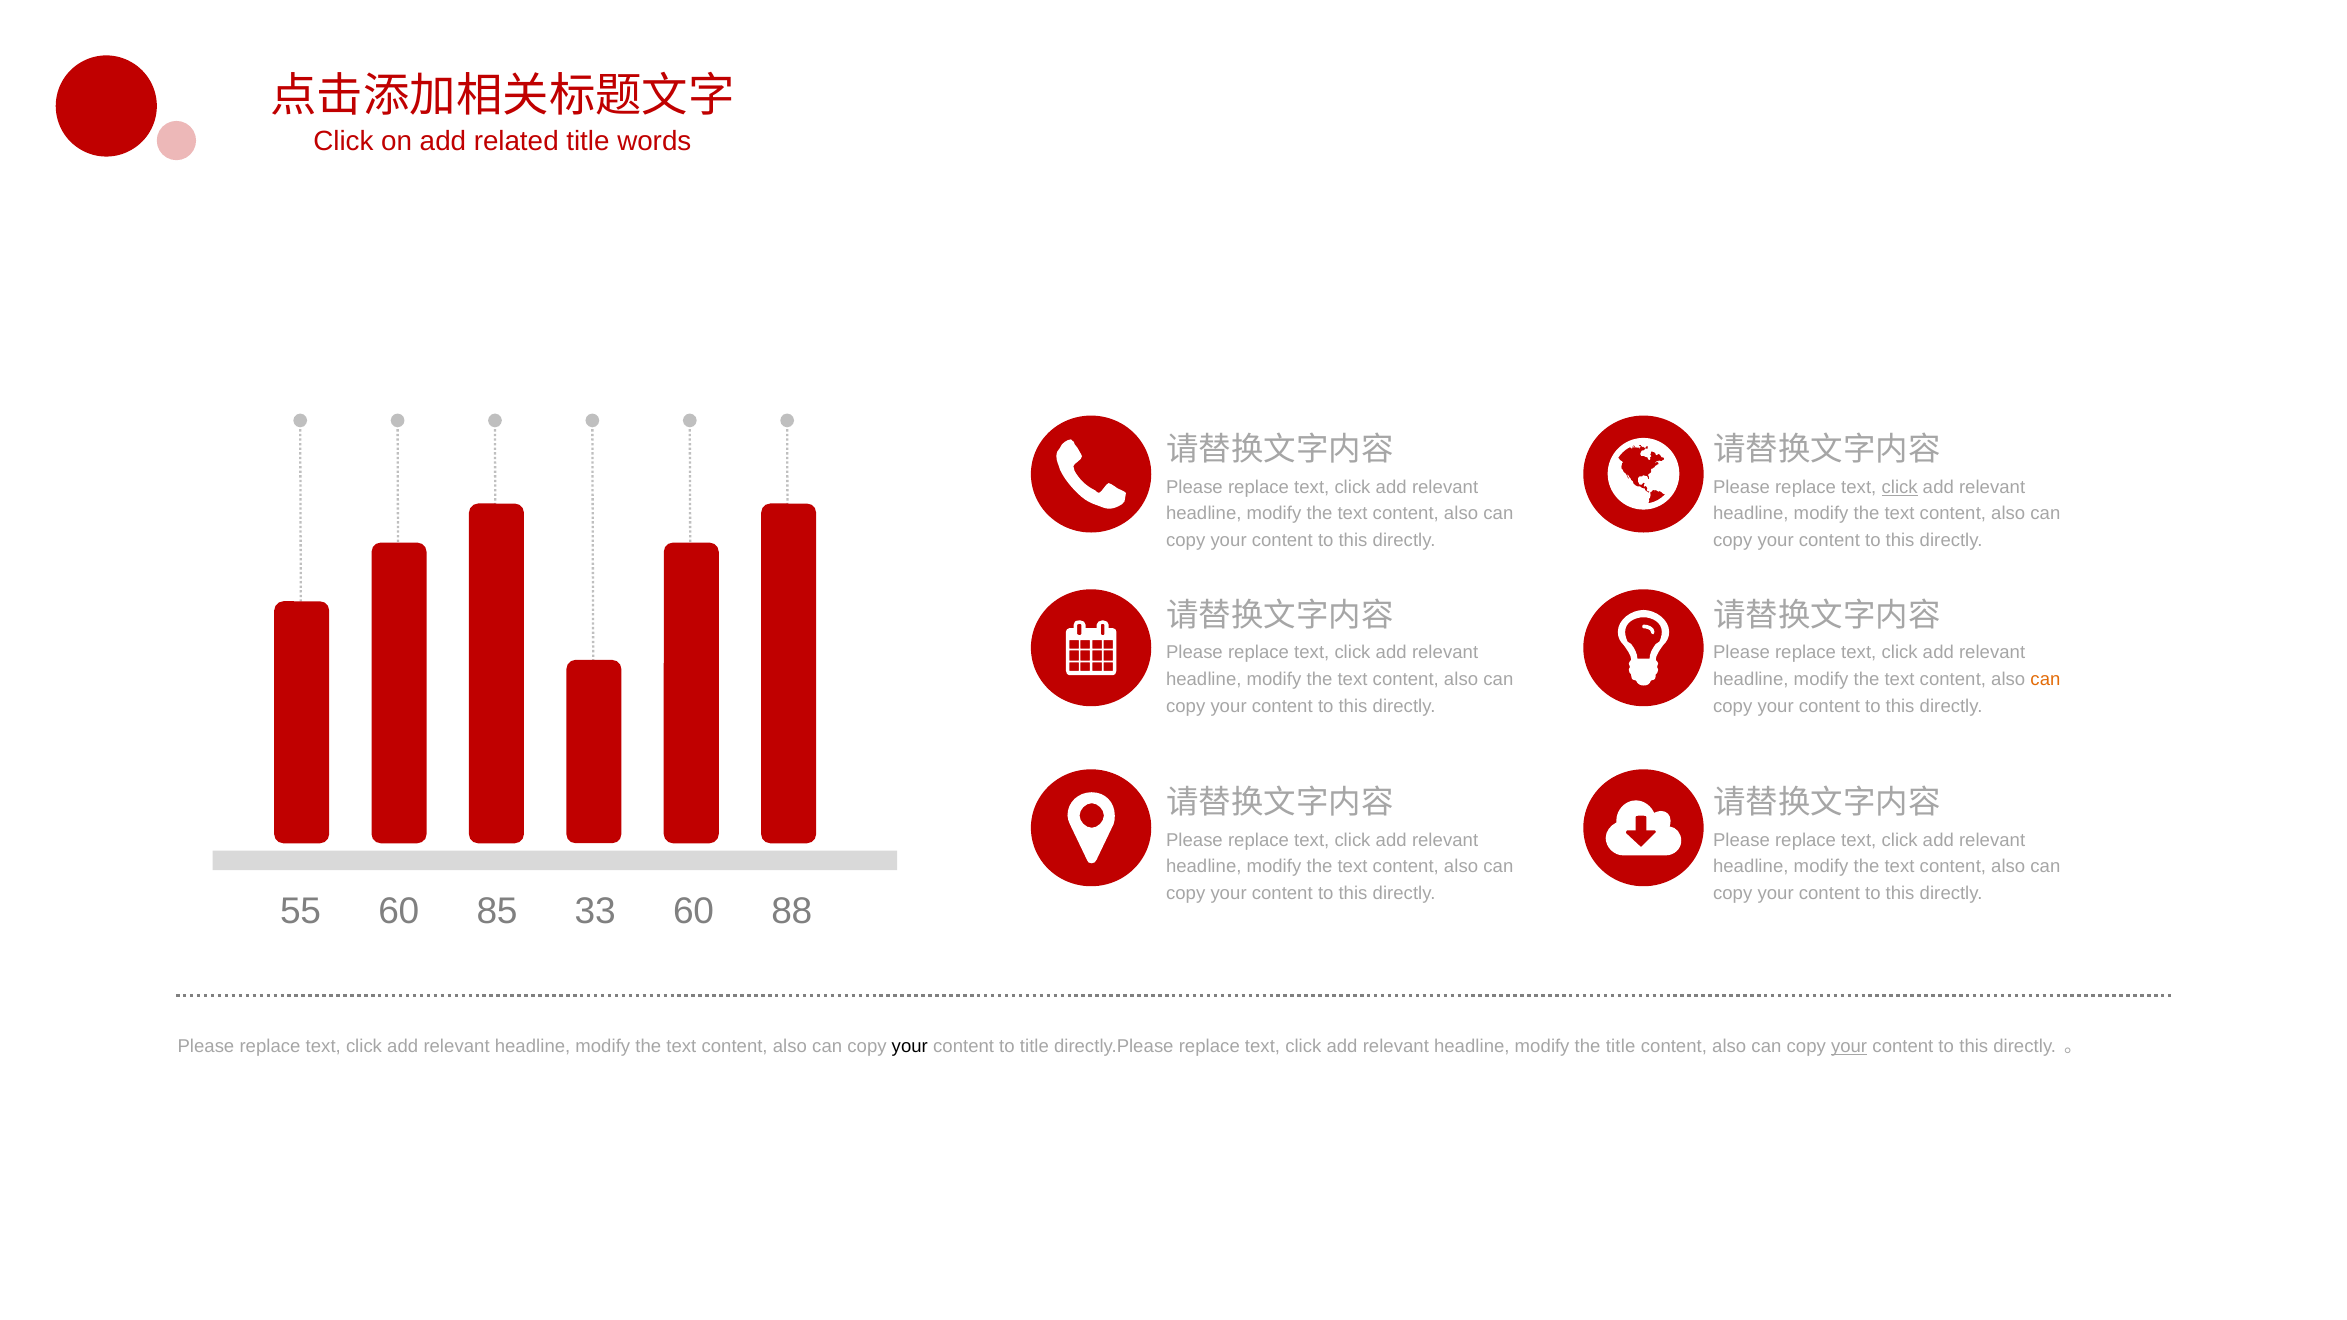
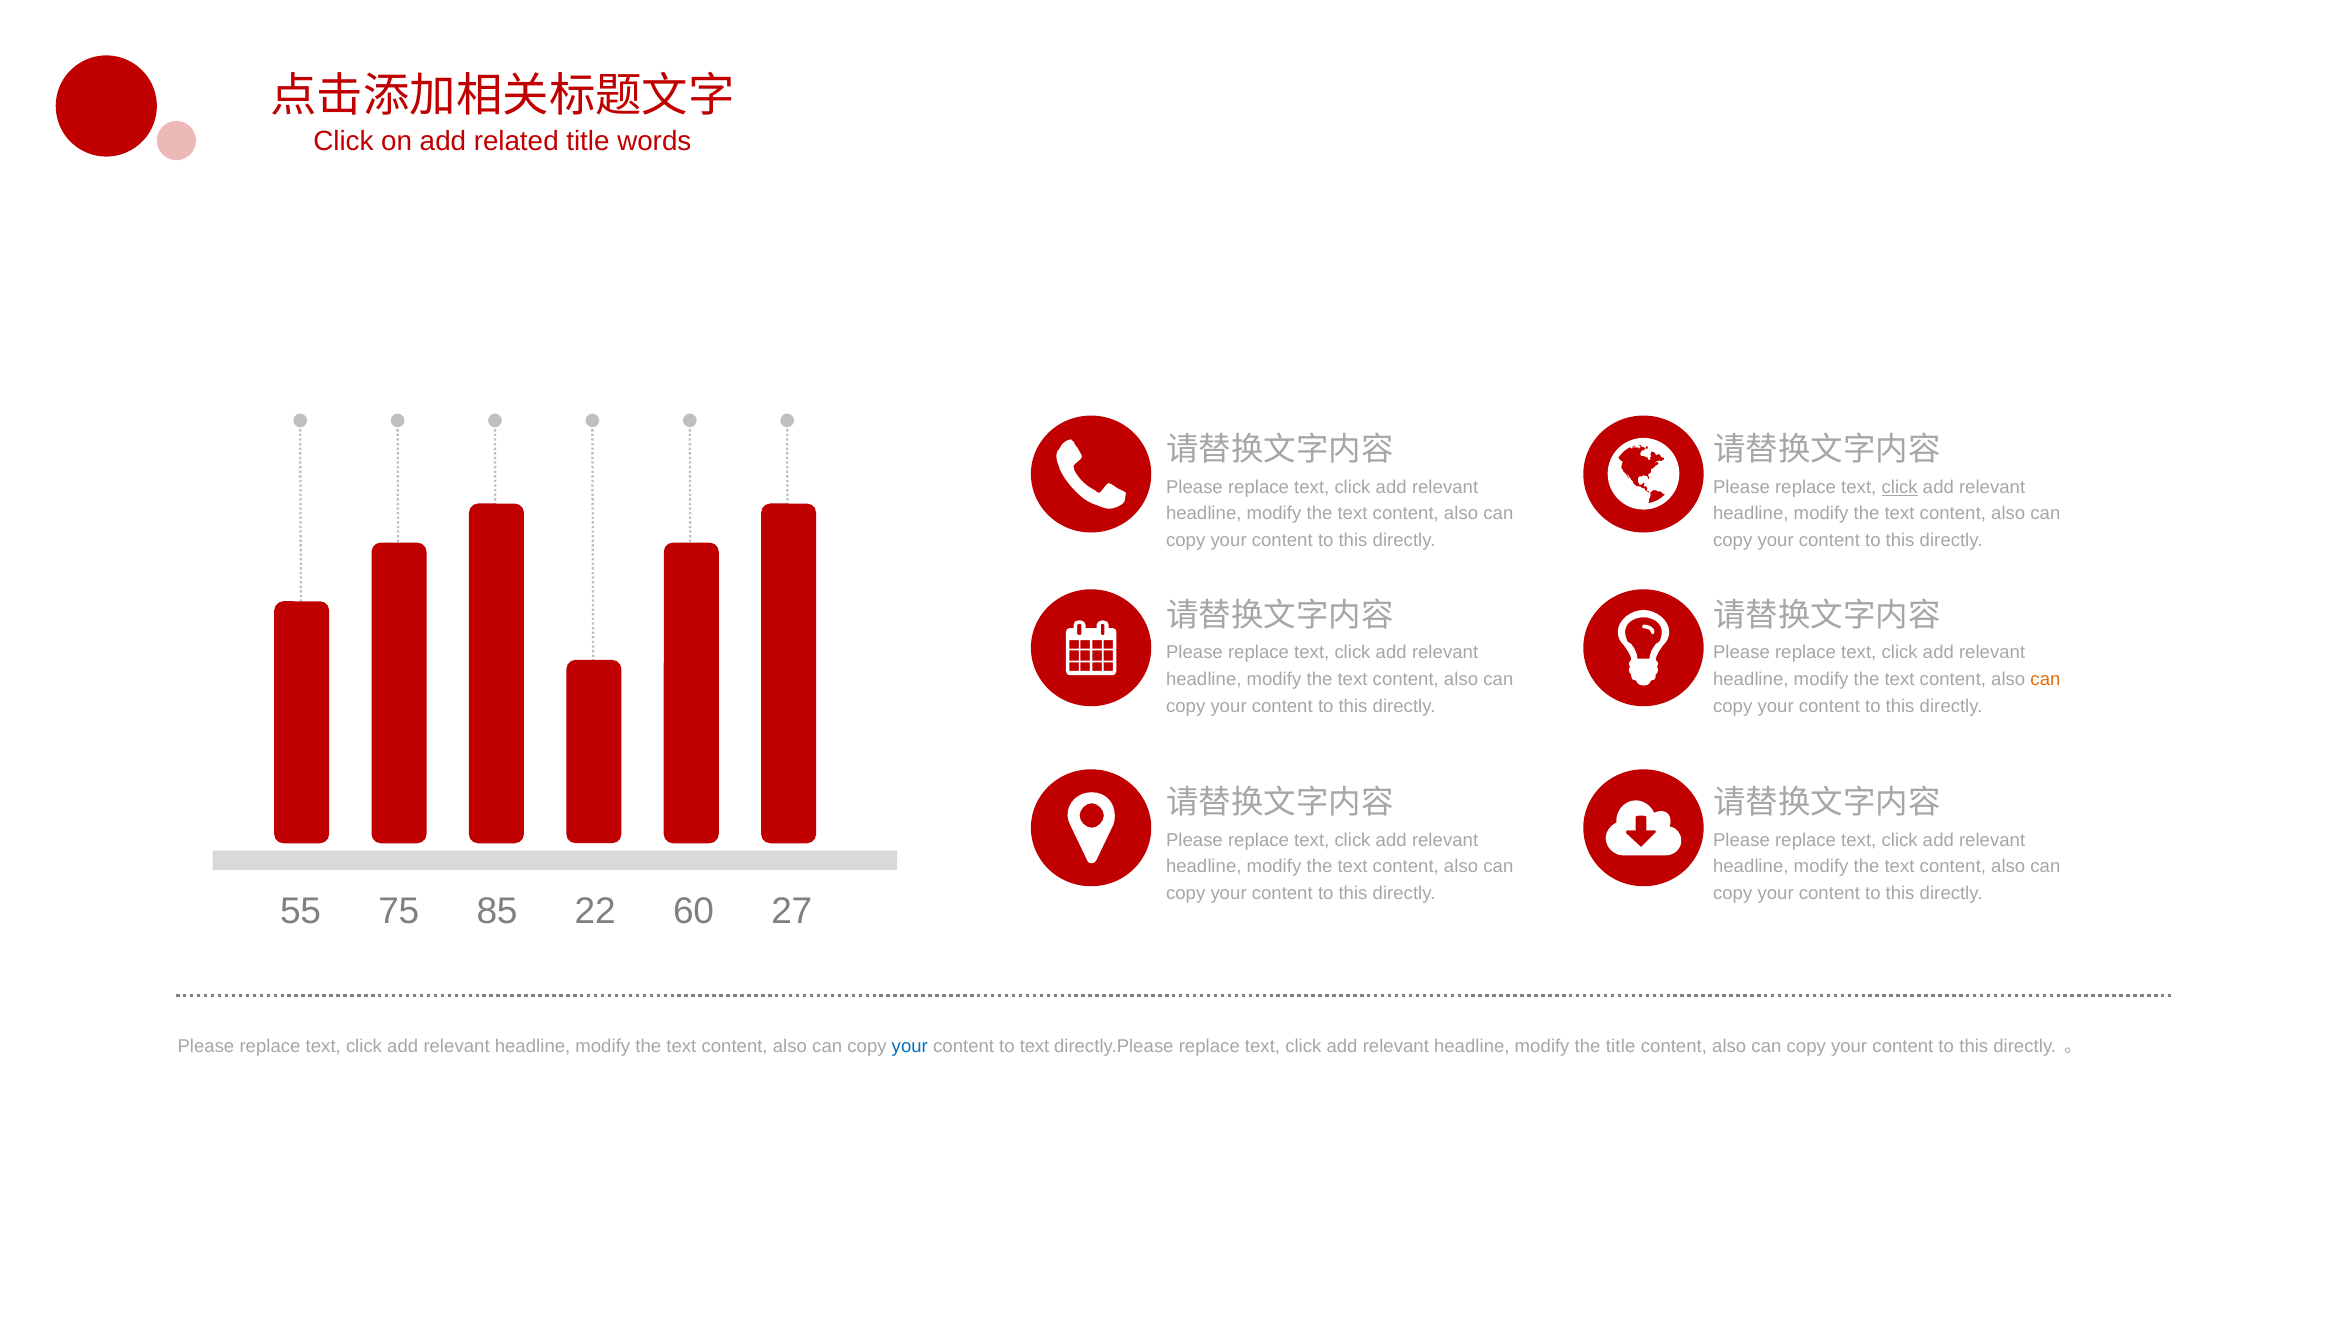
55 60: 60 -> 75
33: 33 -> 22
88: 88 -> 27
your at (910, 1047) colour: black -> blue
to title: title -> text
your at (1849, 1047) underline: present -> none
